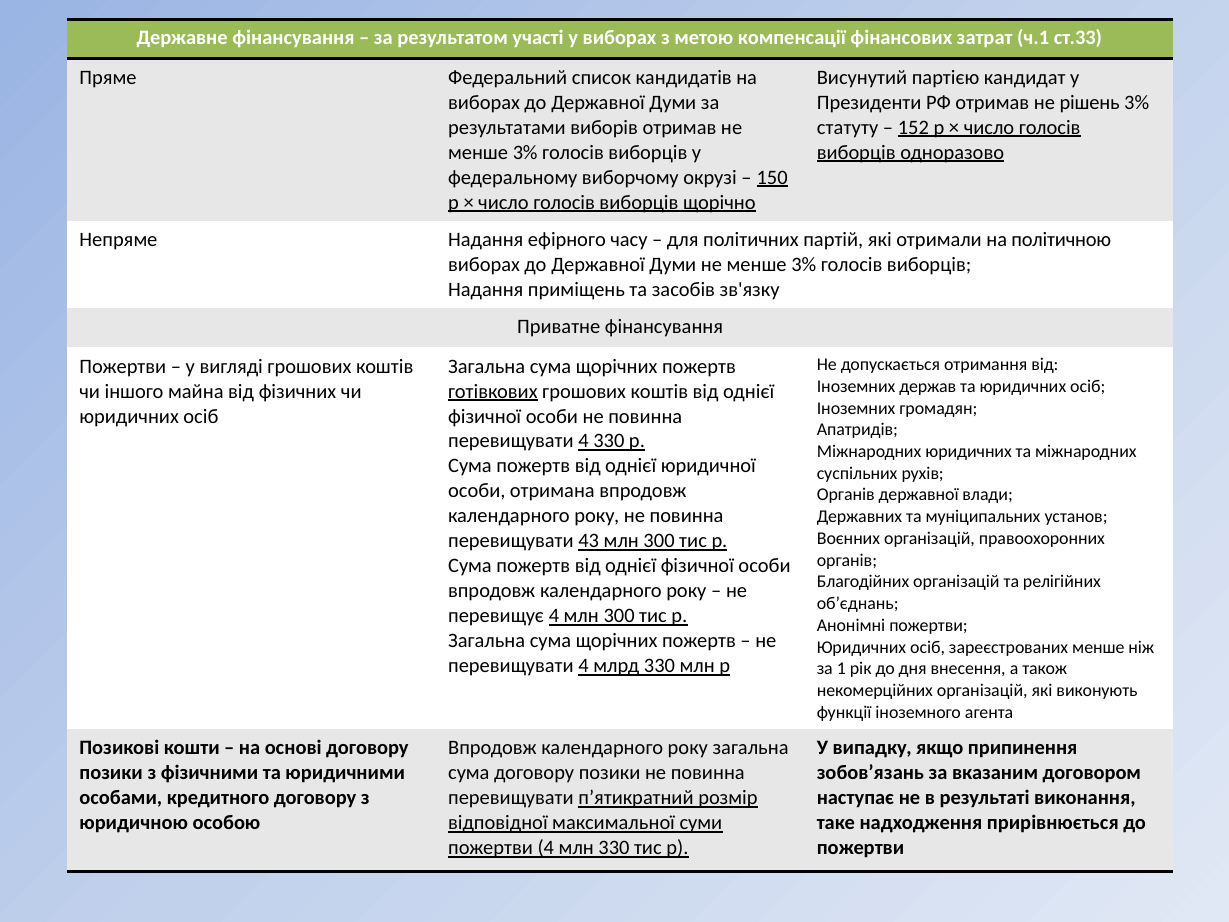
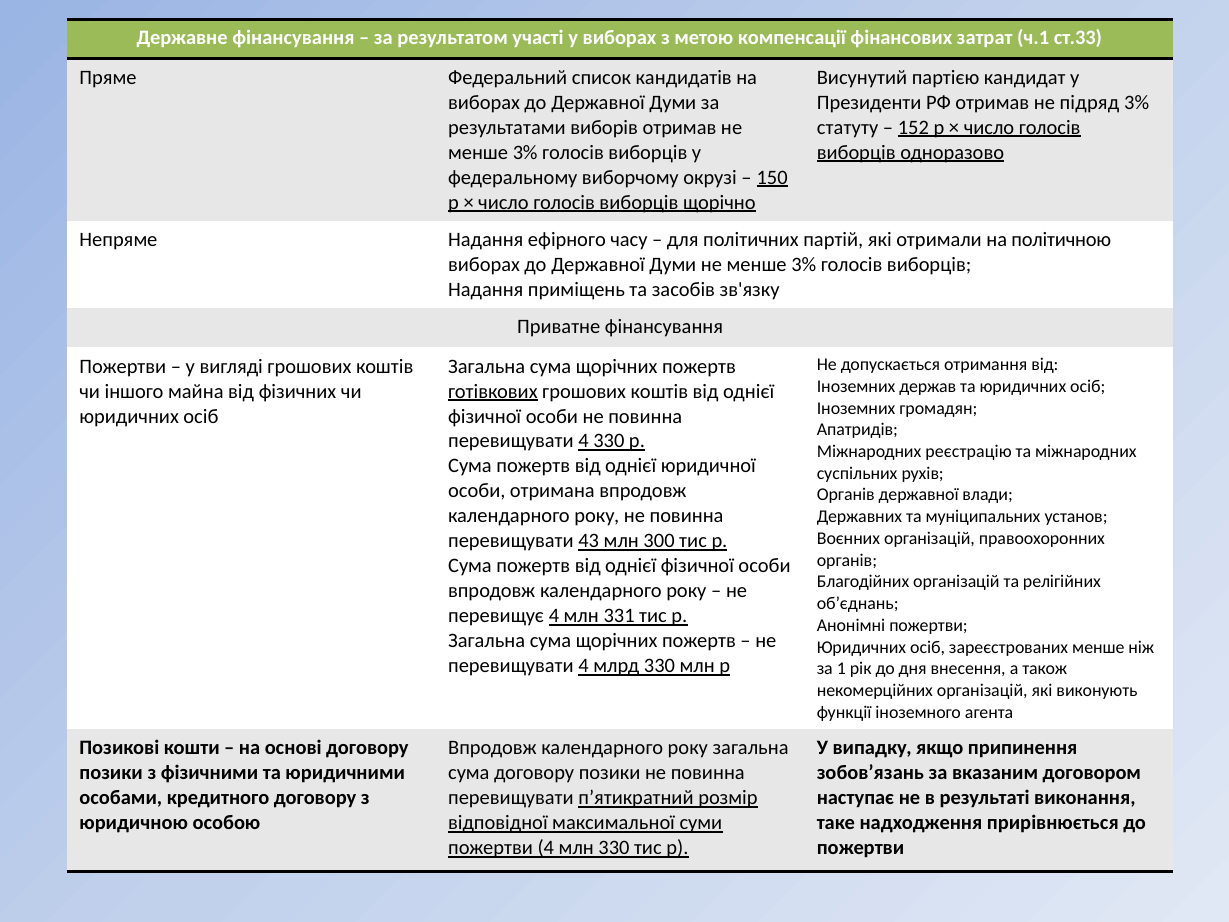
рішень: рішень -> підряд
Міжнародних юридичних: юридичних -> реєстрацію
4 млн 300: 300 -> 331
